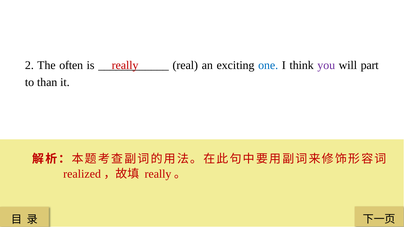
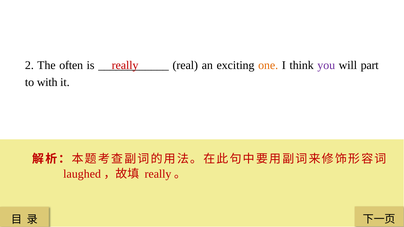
one colour: blue -> orange
than: than -> with
realized: realized -> laughed
